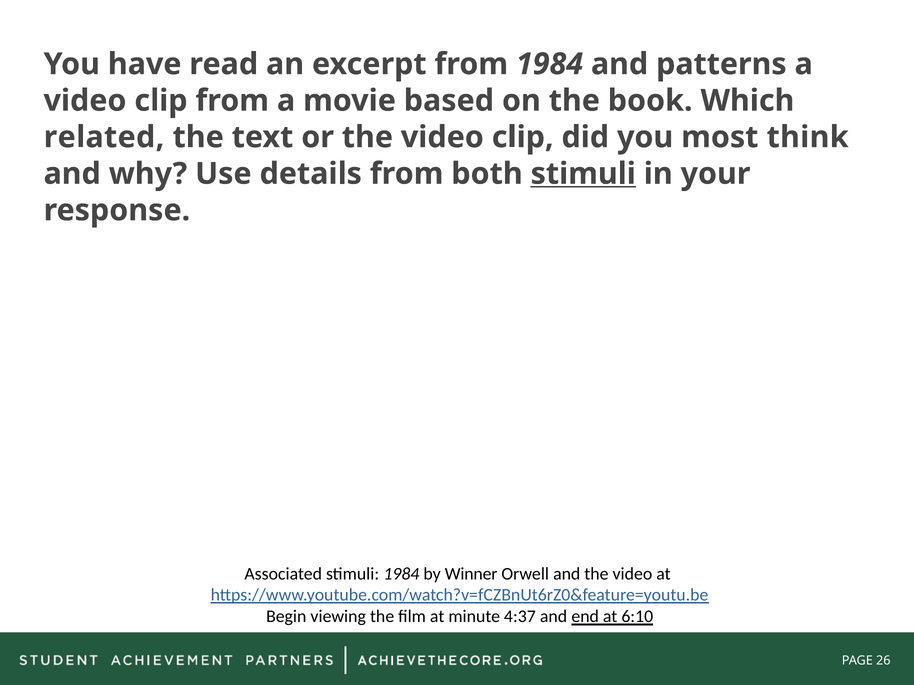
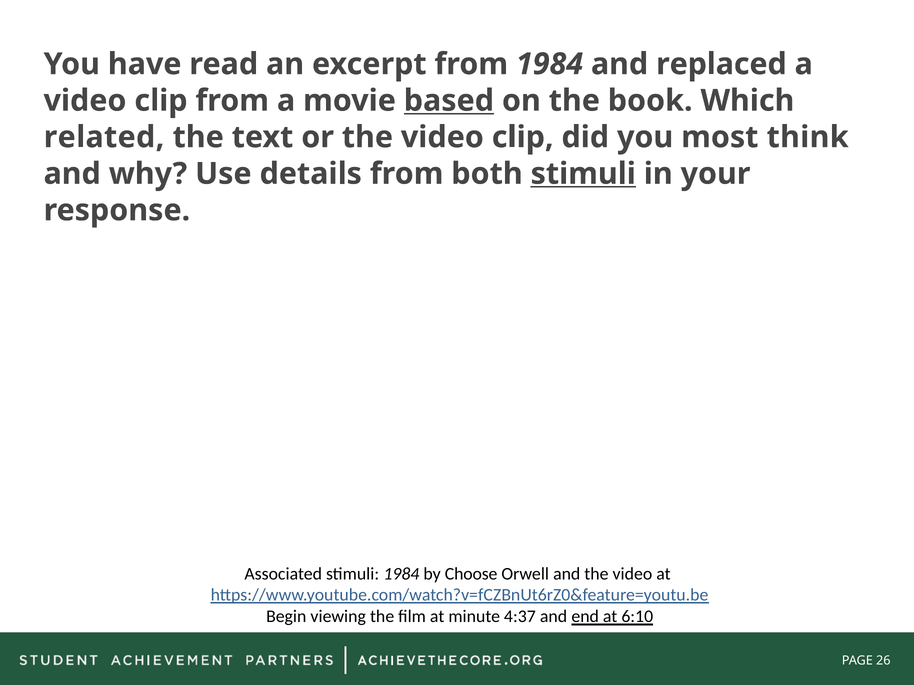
patterns: patterns -> replaced
based underline: none -> present
Winner: Winner -> Choose
